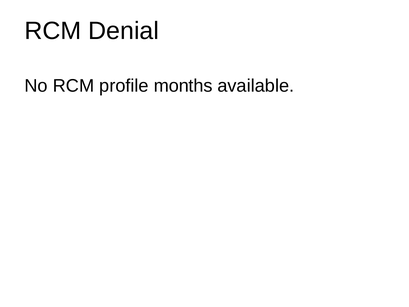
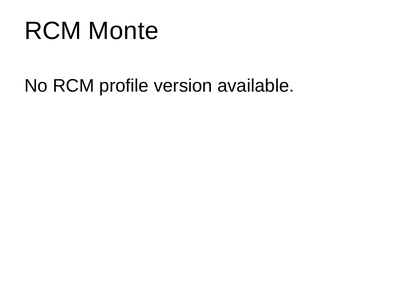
Denial: Denial -> Monte
months: months -> version
